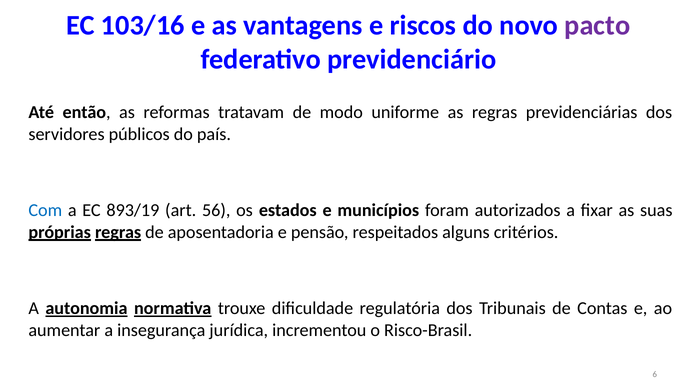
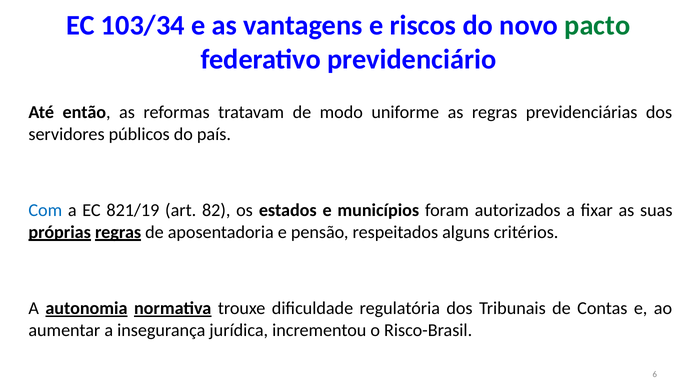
103/16: 103/16 -> 103/34
pacto colour: purple -> green
893/19: 893/19 -> 821/19
56: 56 -> 82
